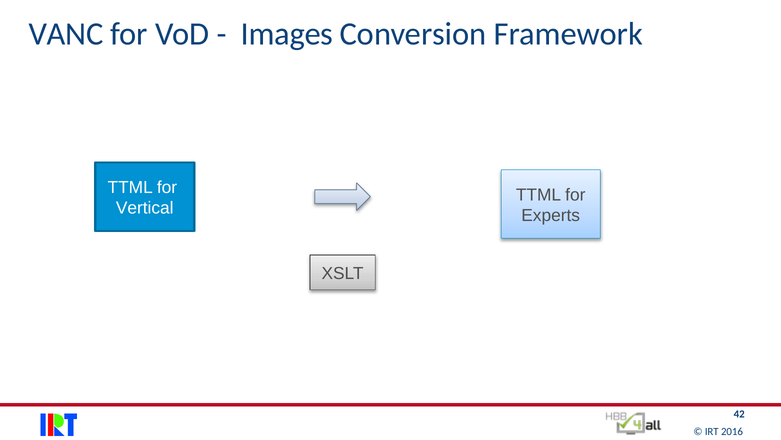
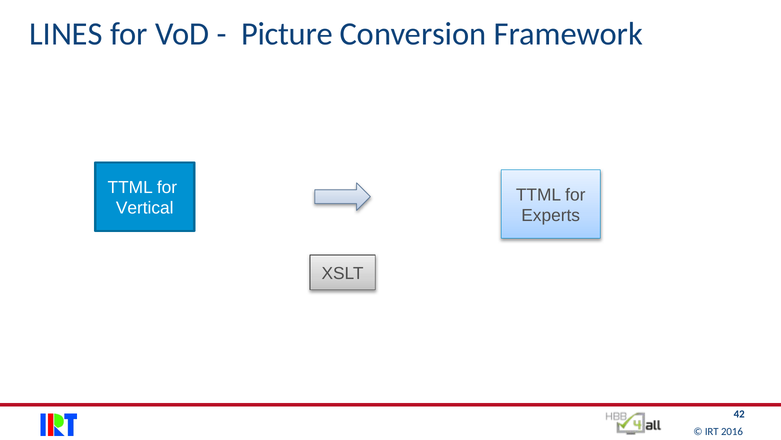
VANC: VANC -> LINES
Images: Images -> Picture
